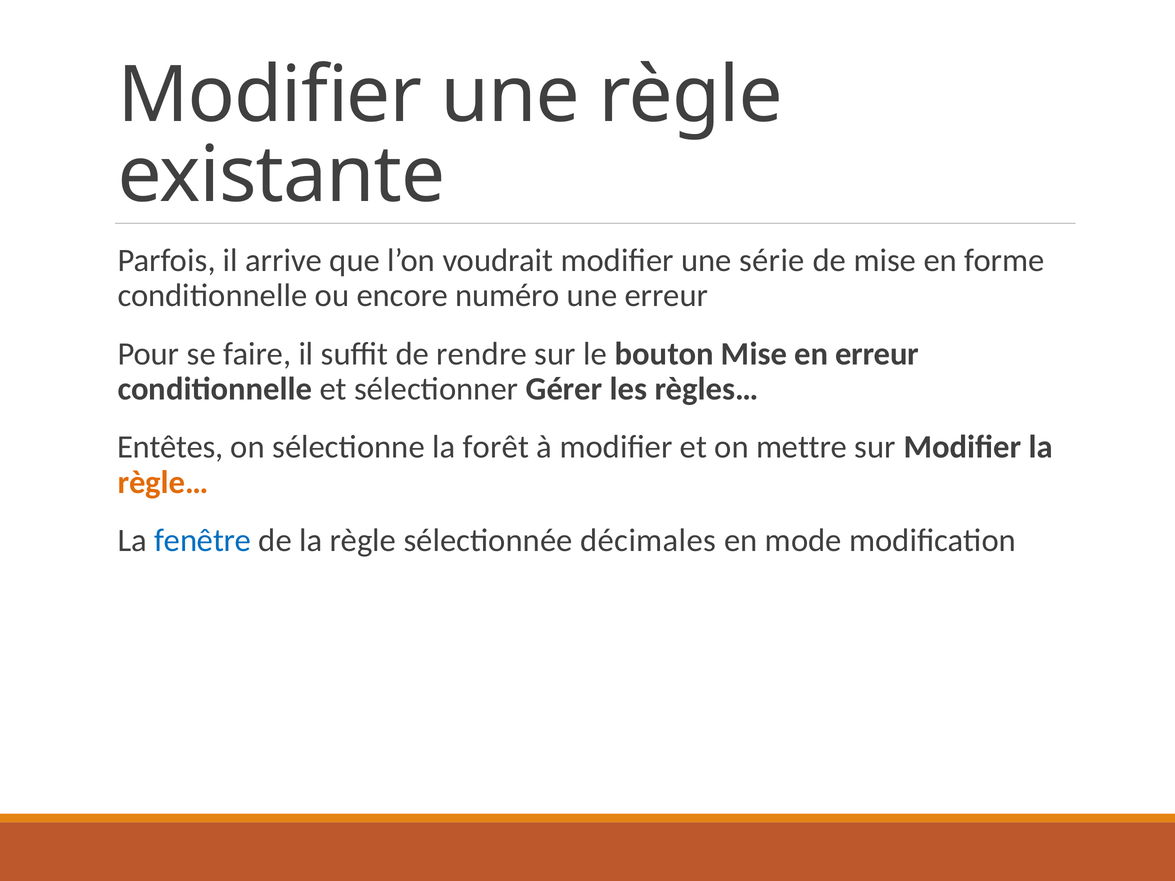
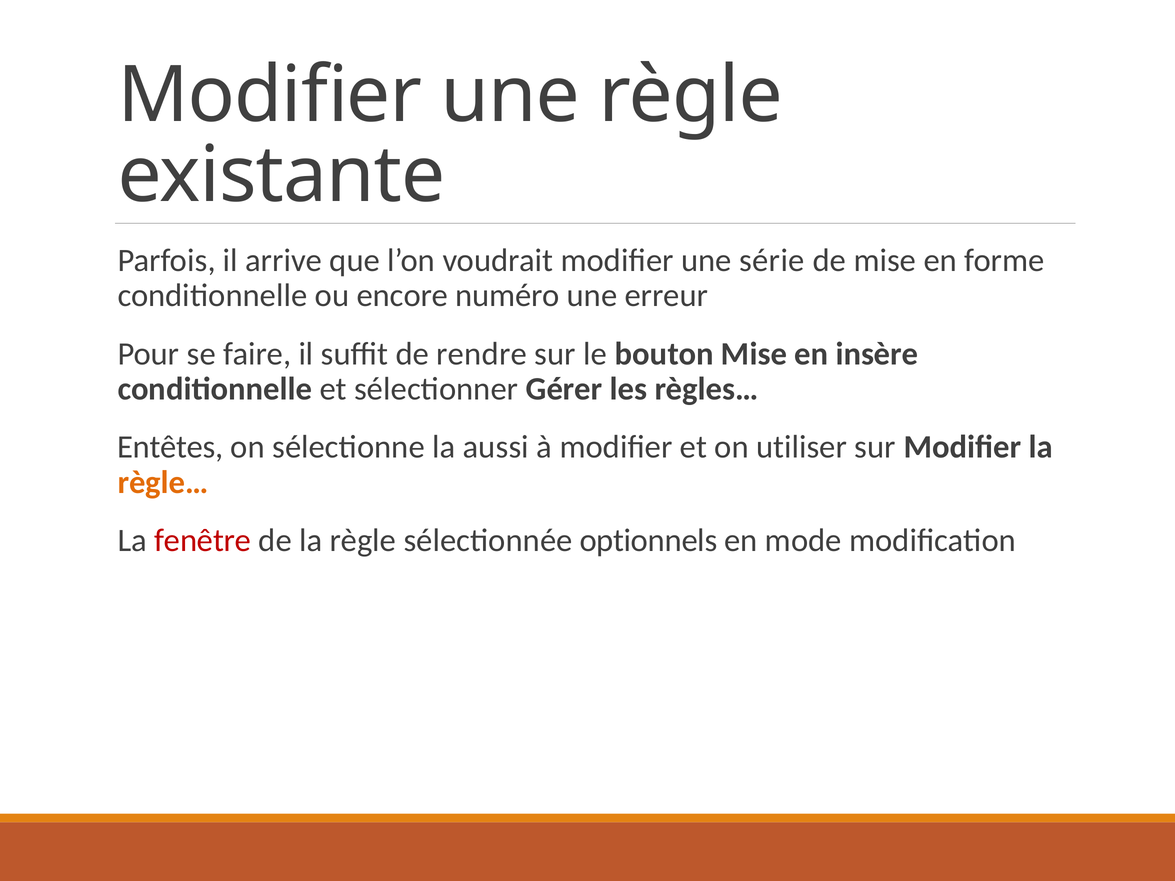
en erreur: erreur -> insère
forêt: forêt -> aussi
mettre: mettre -> utiliser
fenêtre colour: blue -> red
décimales: décimales -> optionnels
